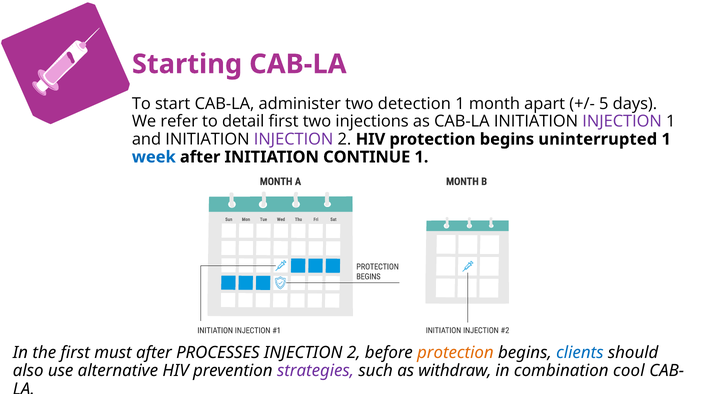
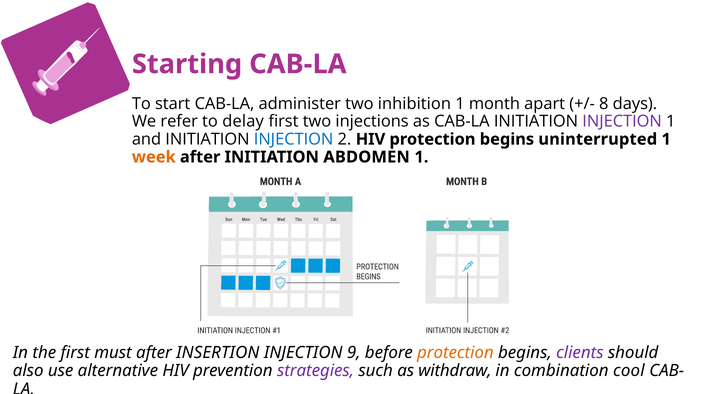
detection: detection -> inhibition
5: 5 -> 8
detail: detail -> delay
INJECTION at (294, 139) colour: purple -> blue
week colour: blue -> orange
CONTINUE: CONTINUE -> ABDOMEN
PROCESSES: PROCESSES -> INSERTION
2 at (354, 353): 2 -> 9
clients colour: blue -> purple
